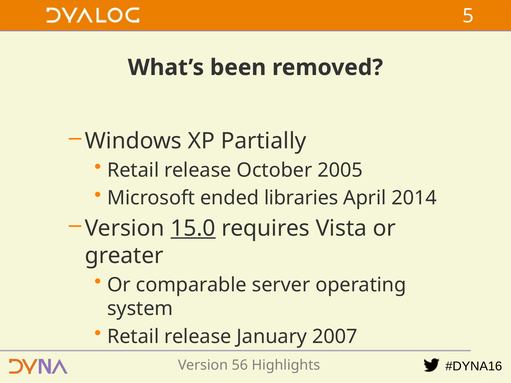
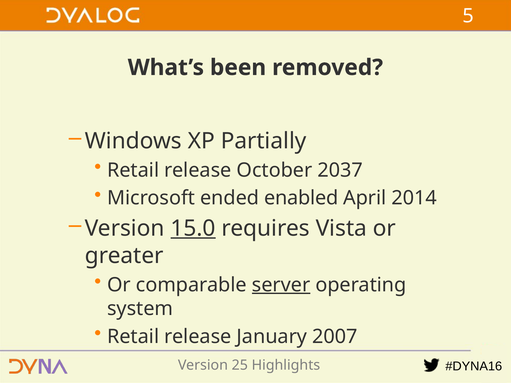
2005: 2005 -> 2037
libraries: libraries -> enabled
server underline: none -> present
56: 56 -> 25
